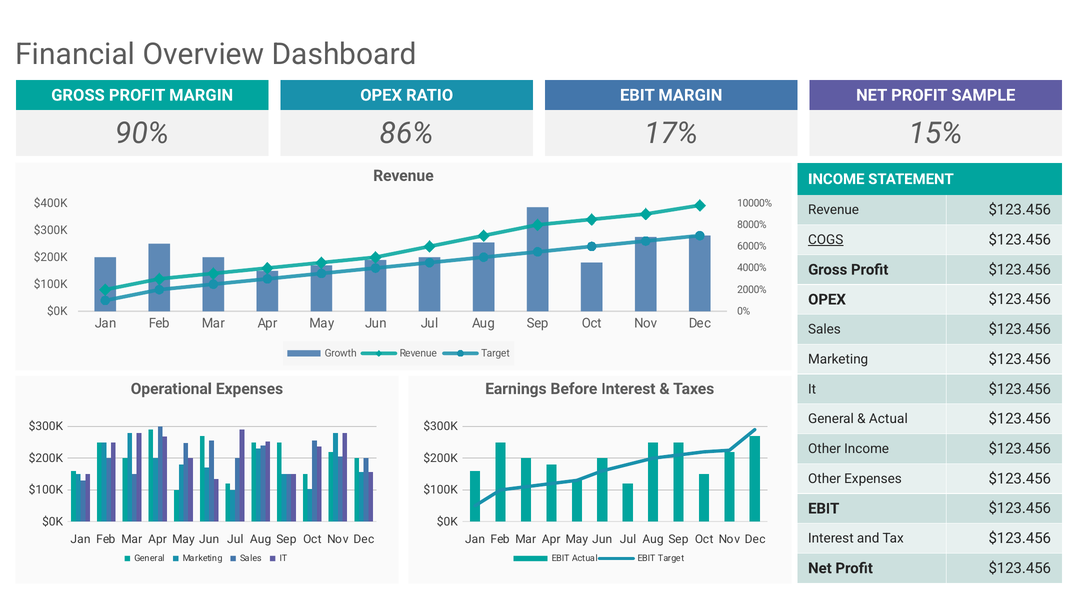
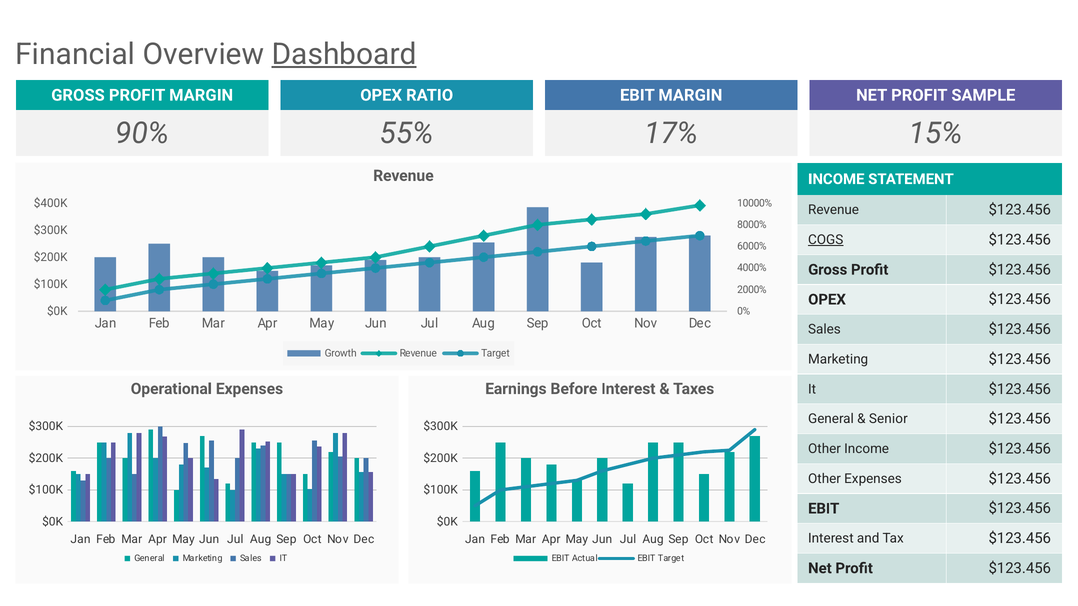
Dashboard underline: none -> present
86%: 86% -> 55%
Actual at (888, 419): Actual -> Senior
